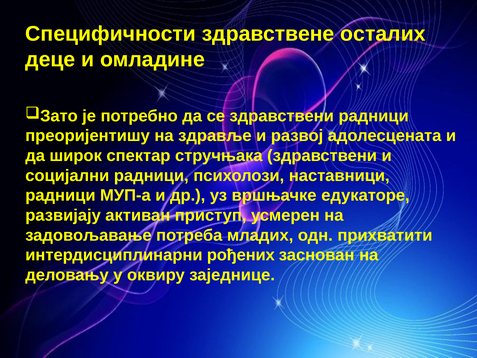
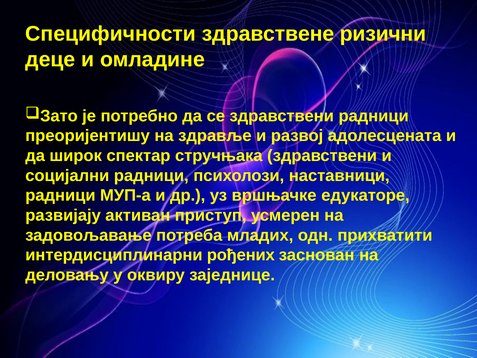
осталих: осталих -> ризични
